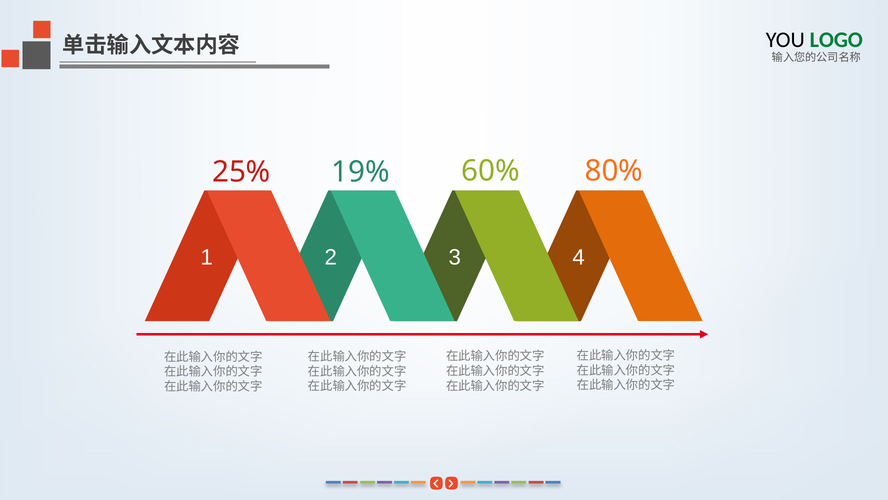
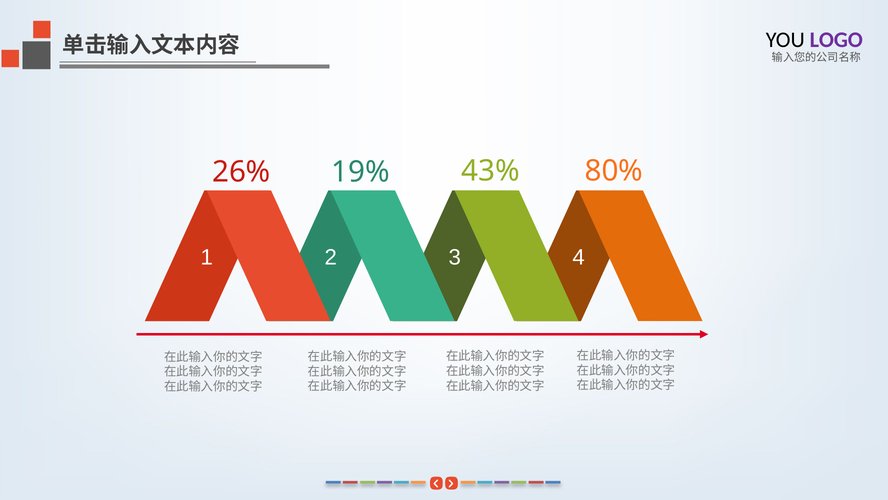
LOGO colour: green -> purple
25%: 25% -> 26%
60%: 60% -> 43%
